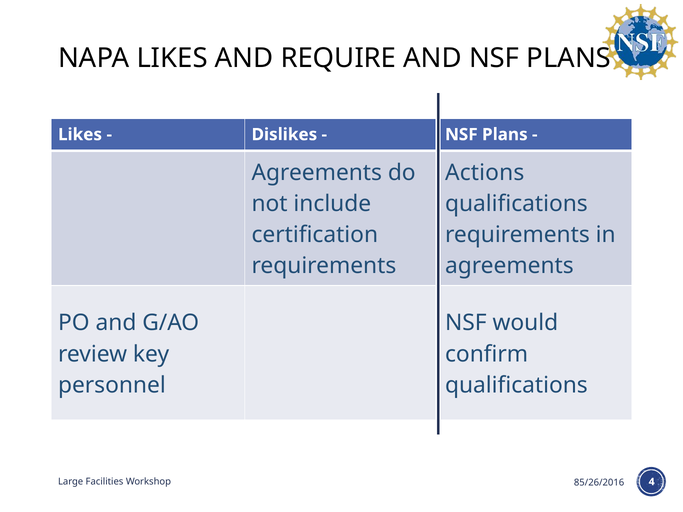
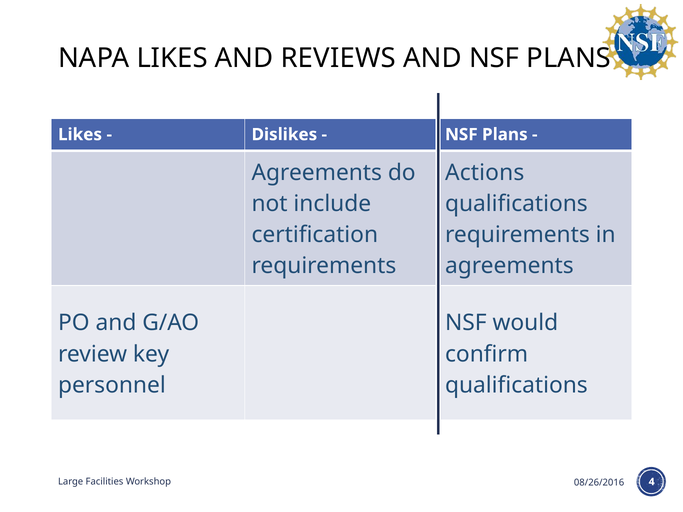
REQUIRE: REQUIRE -> REVIEWS
85/26/2016: 85/26/2016 -> 08/26/2016
